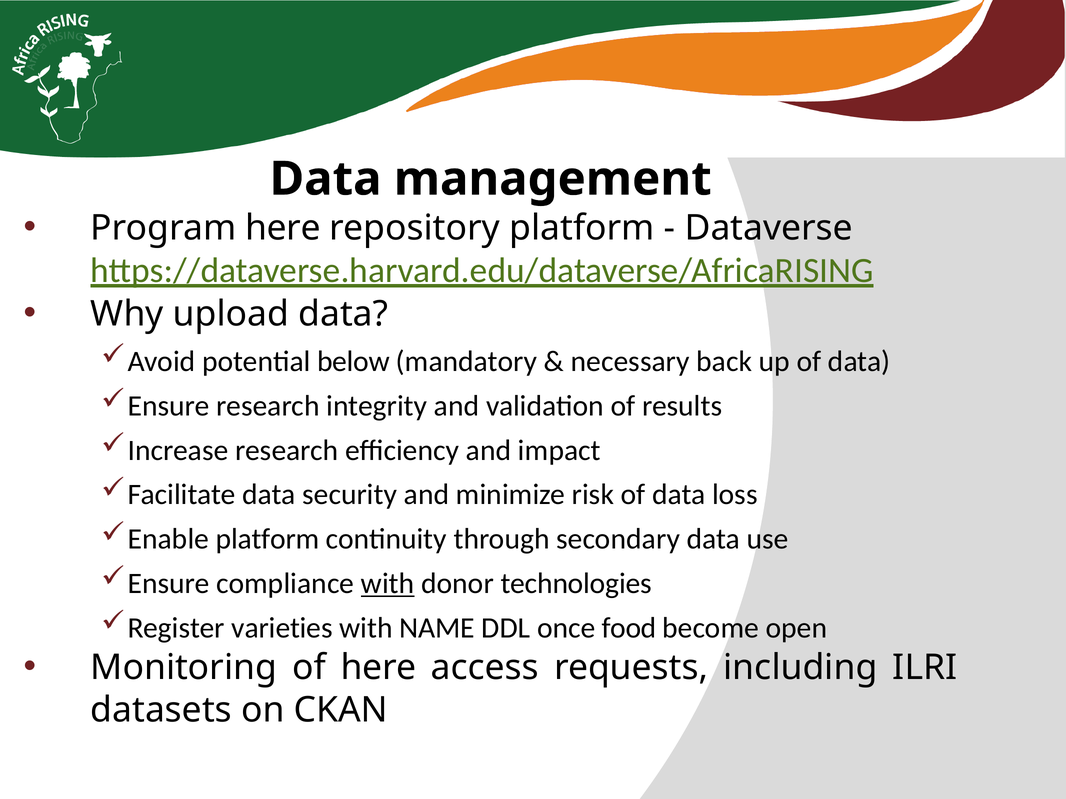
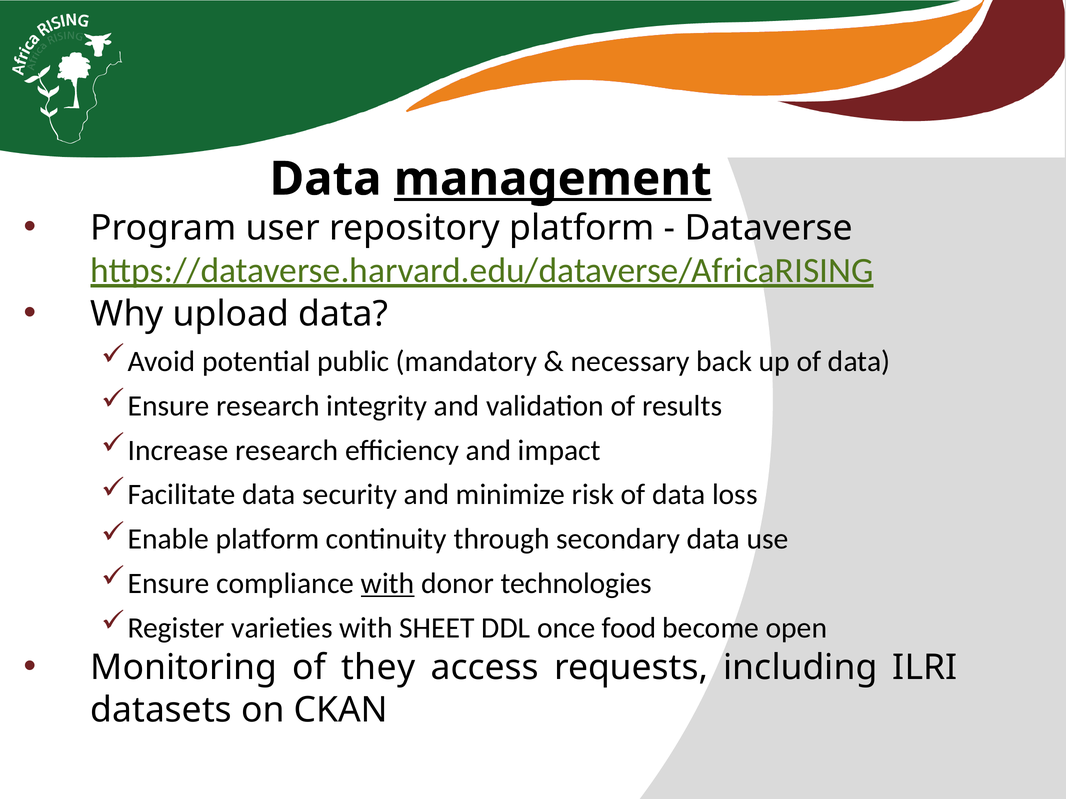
management underline: none -> present
Program here: here -> user
below: below -> public
NAME: NAME -> SHEET
of here: here -> they
